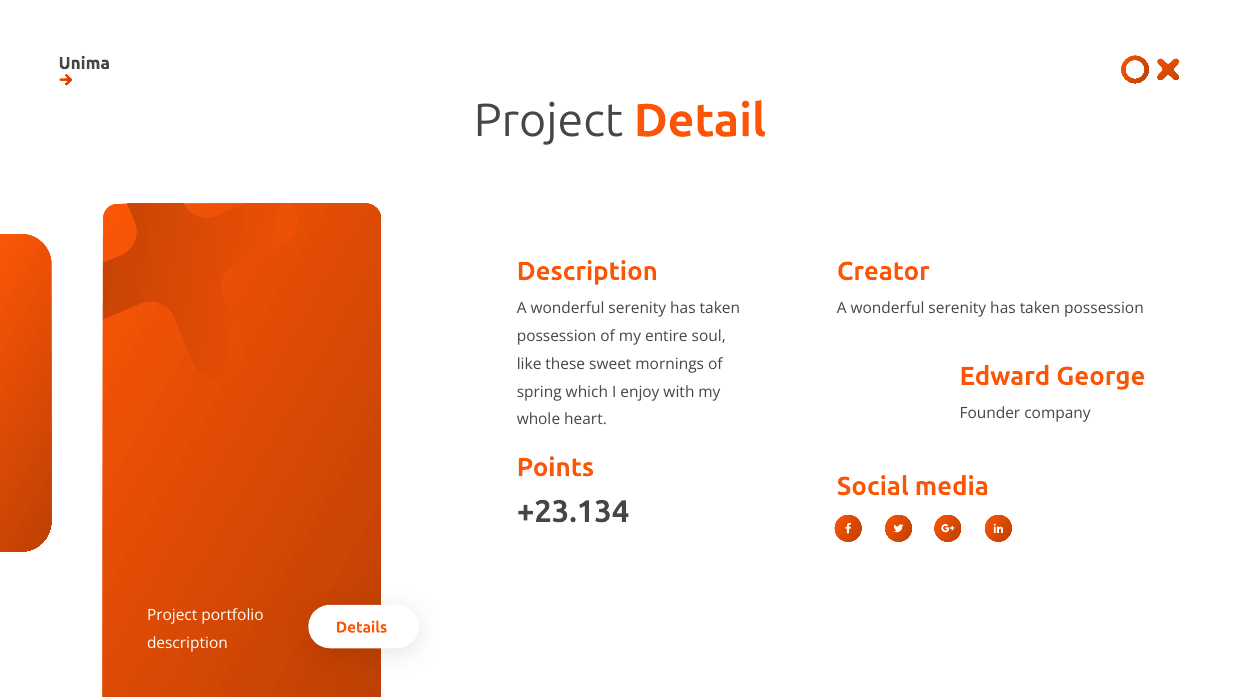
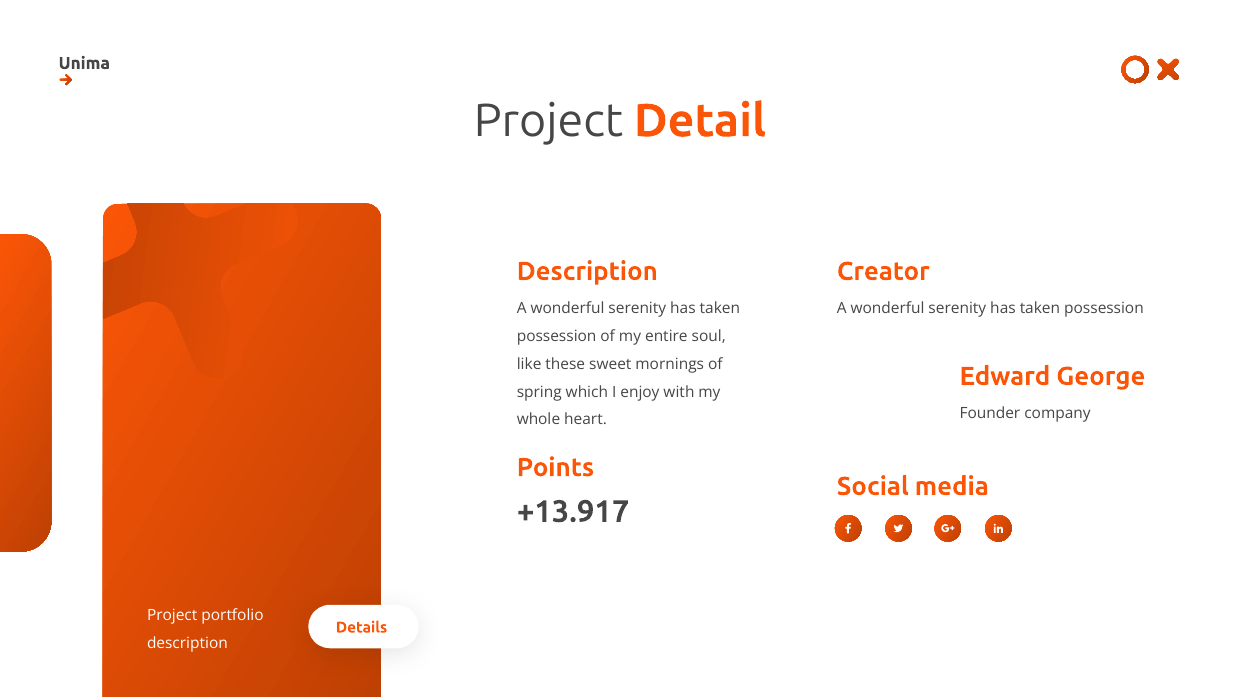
+23.134: +23.134 -> +13.917
